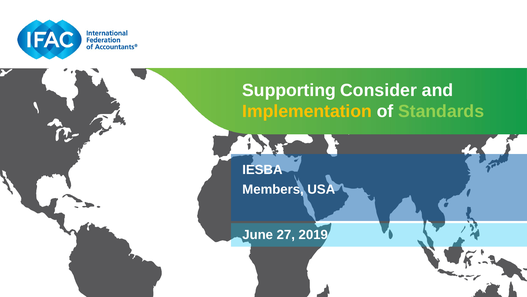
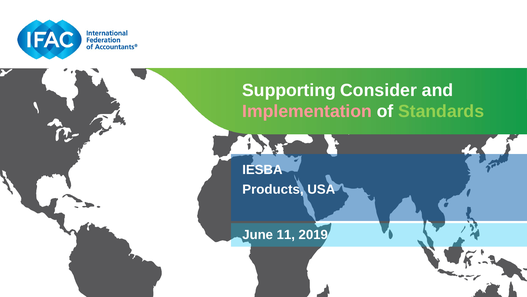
Implementation colour: yellow -> pink
Members: Members -> Products
27: 27 -> 11
